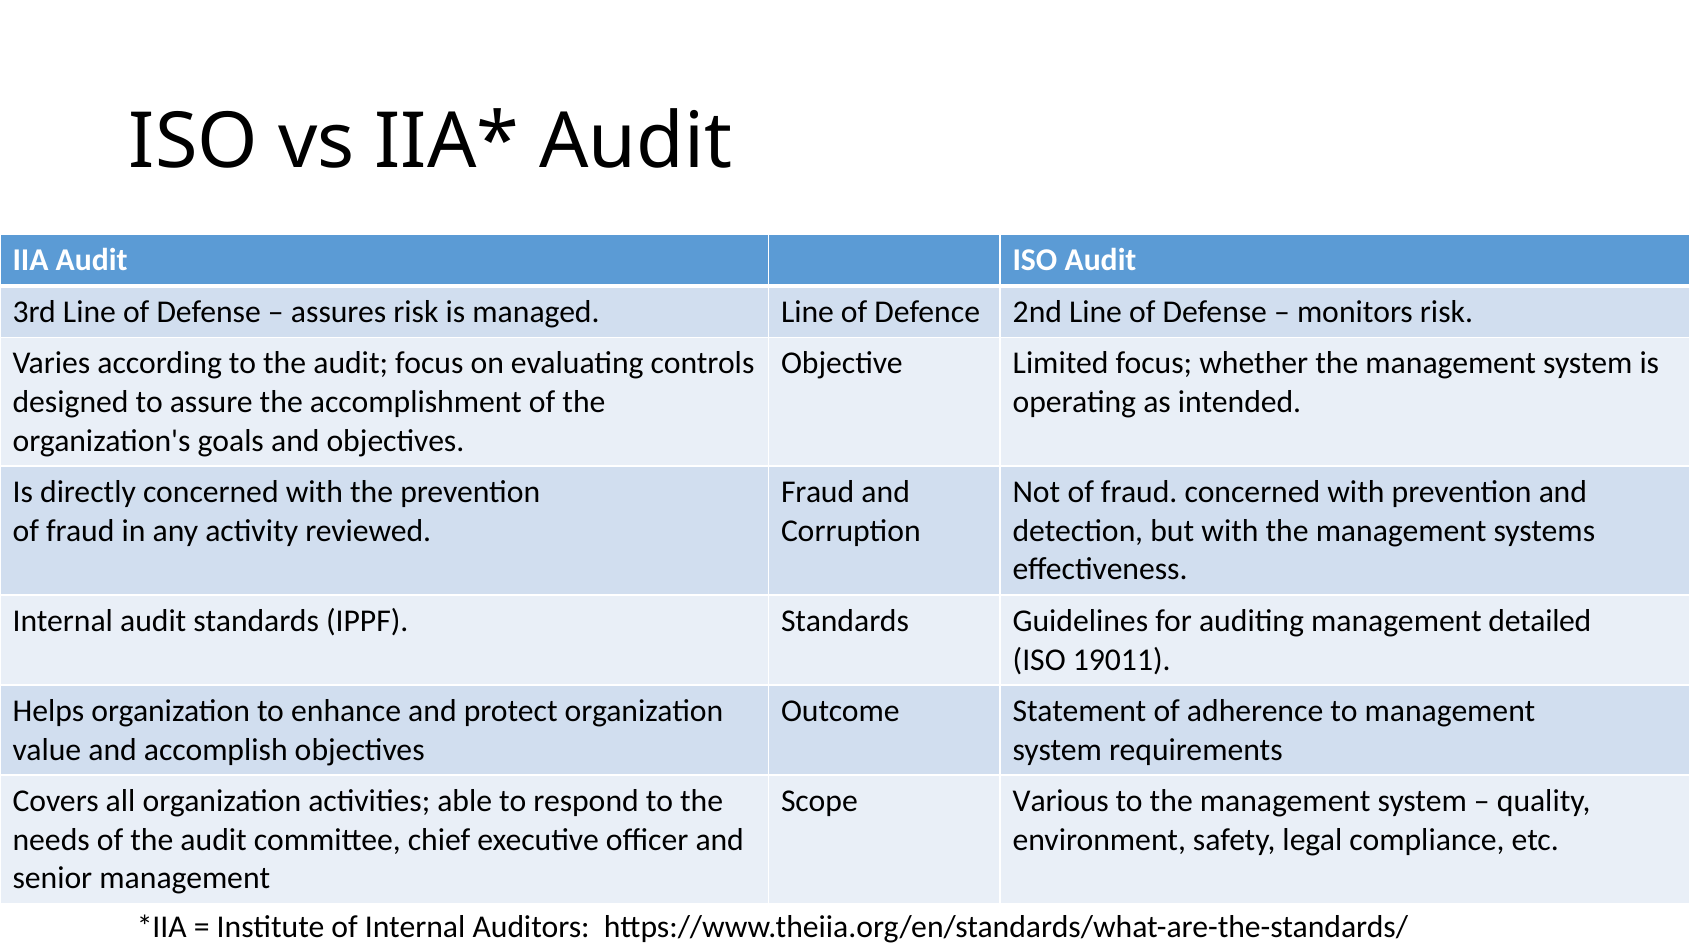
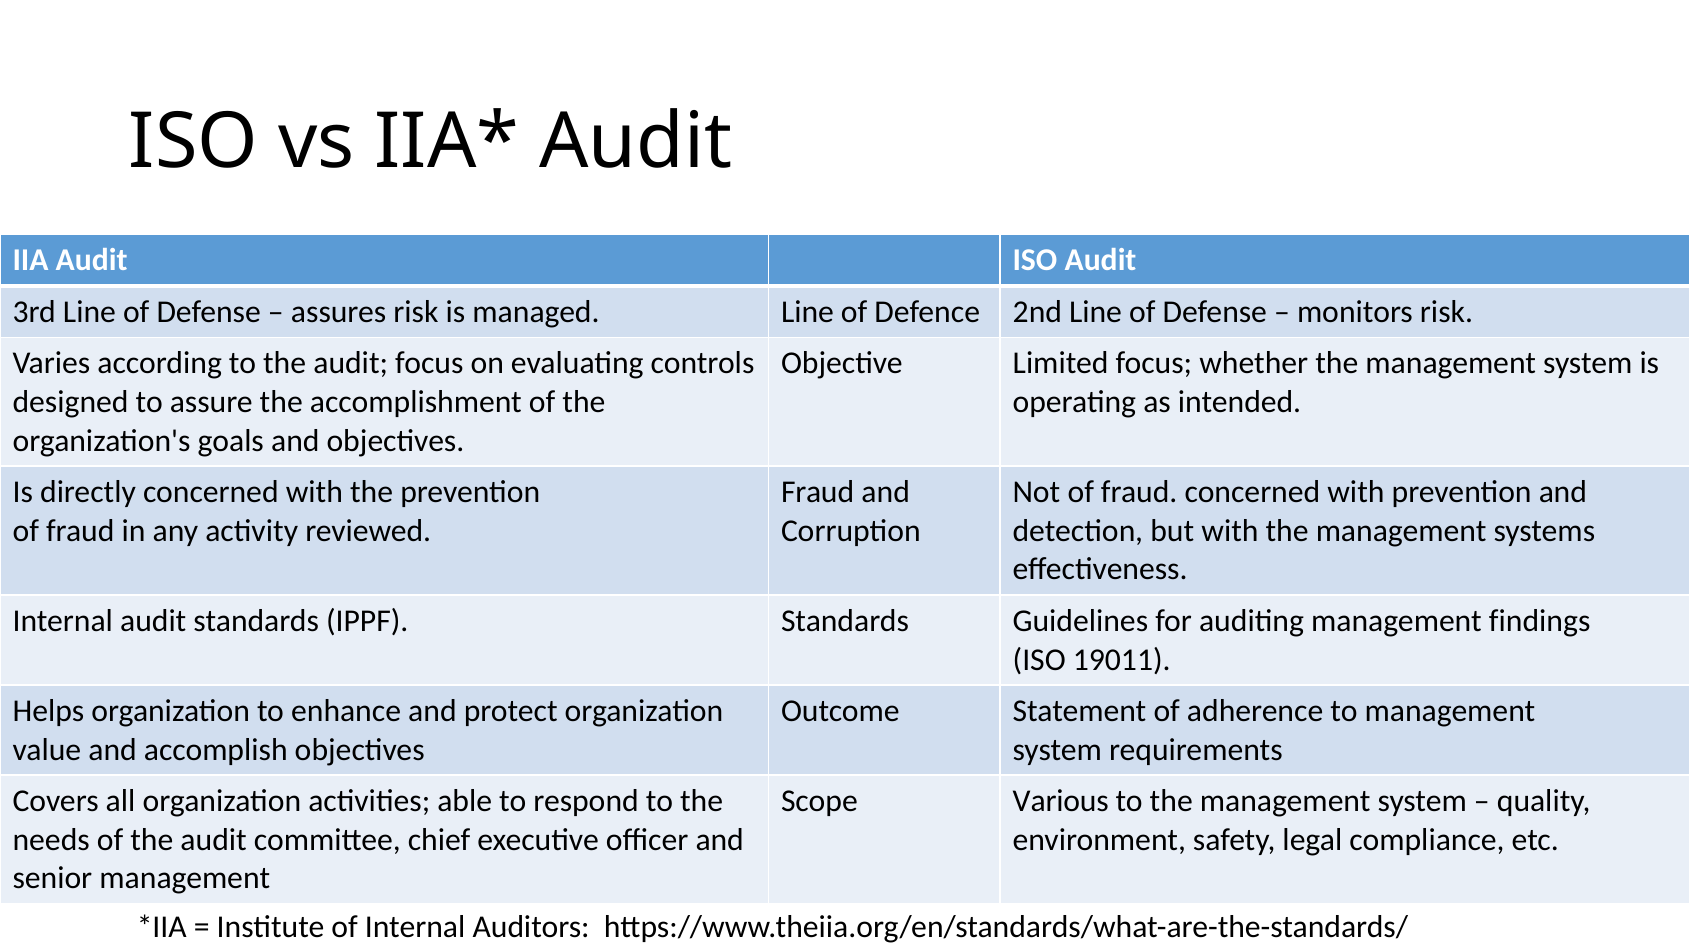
detailed: detailed -> findings
